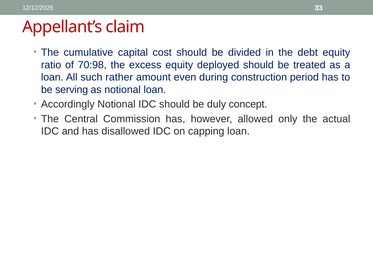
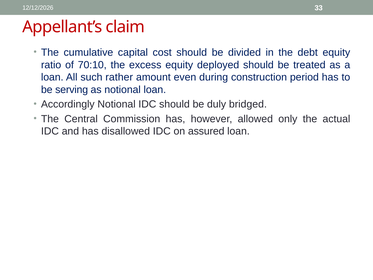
70:98: 70:98 -> 70:10
concept: concept -> bridged
capping: capping -> assured
